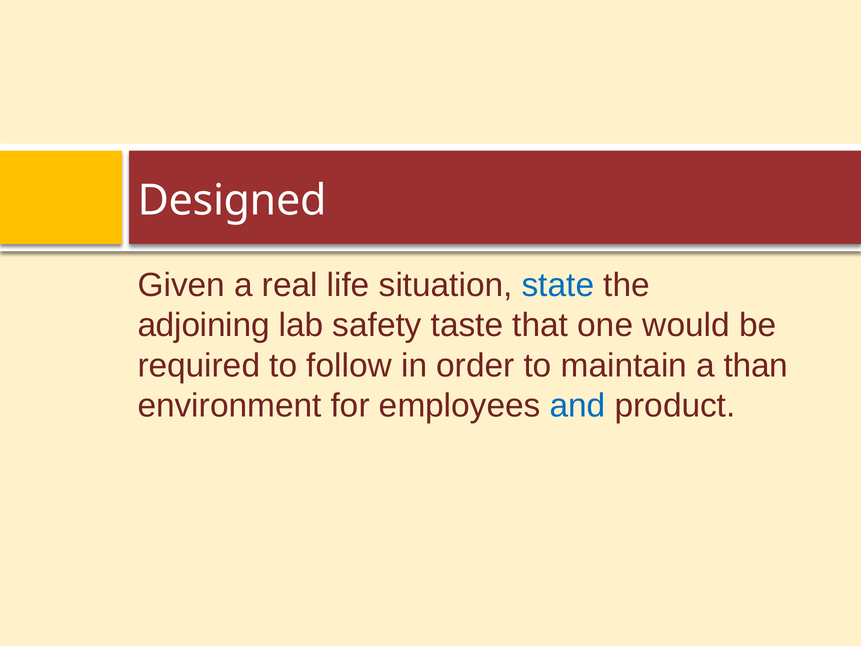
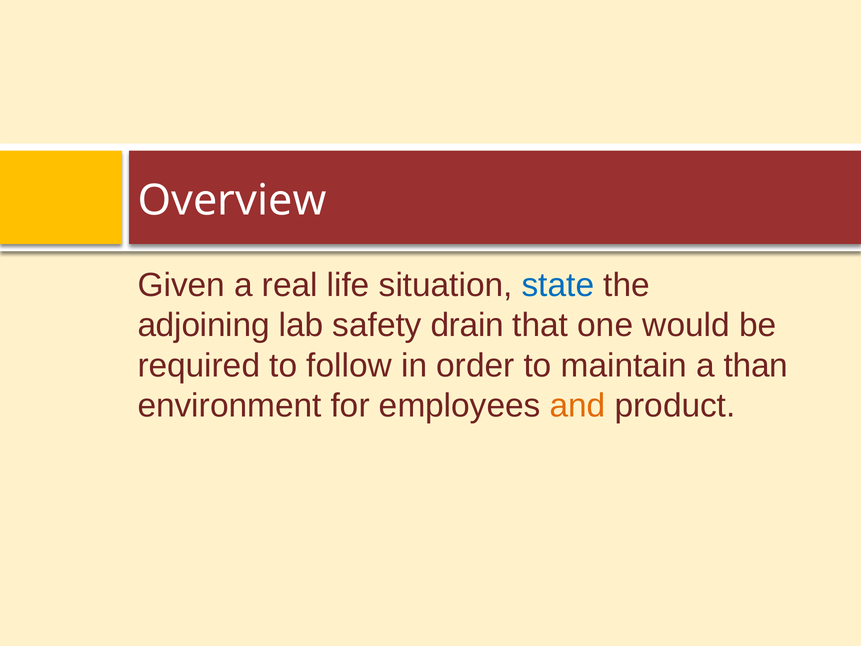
Designed: Designed -> Overview
taste: taste -> drain
and colour: blue -> orange
